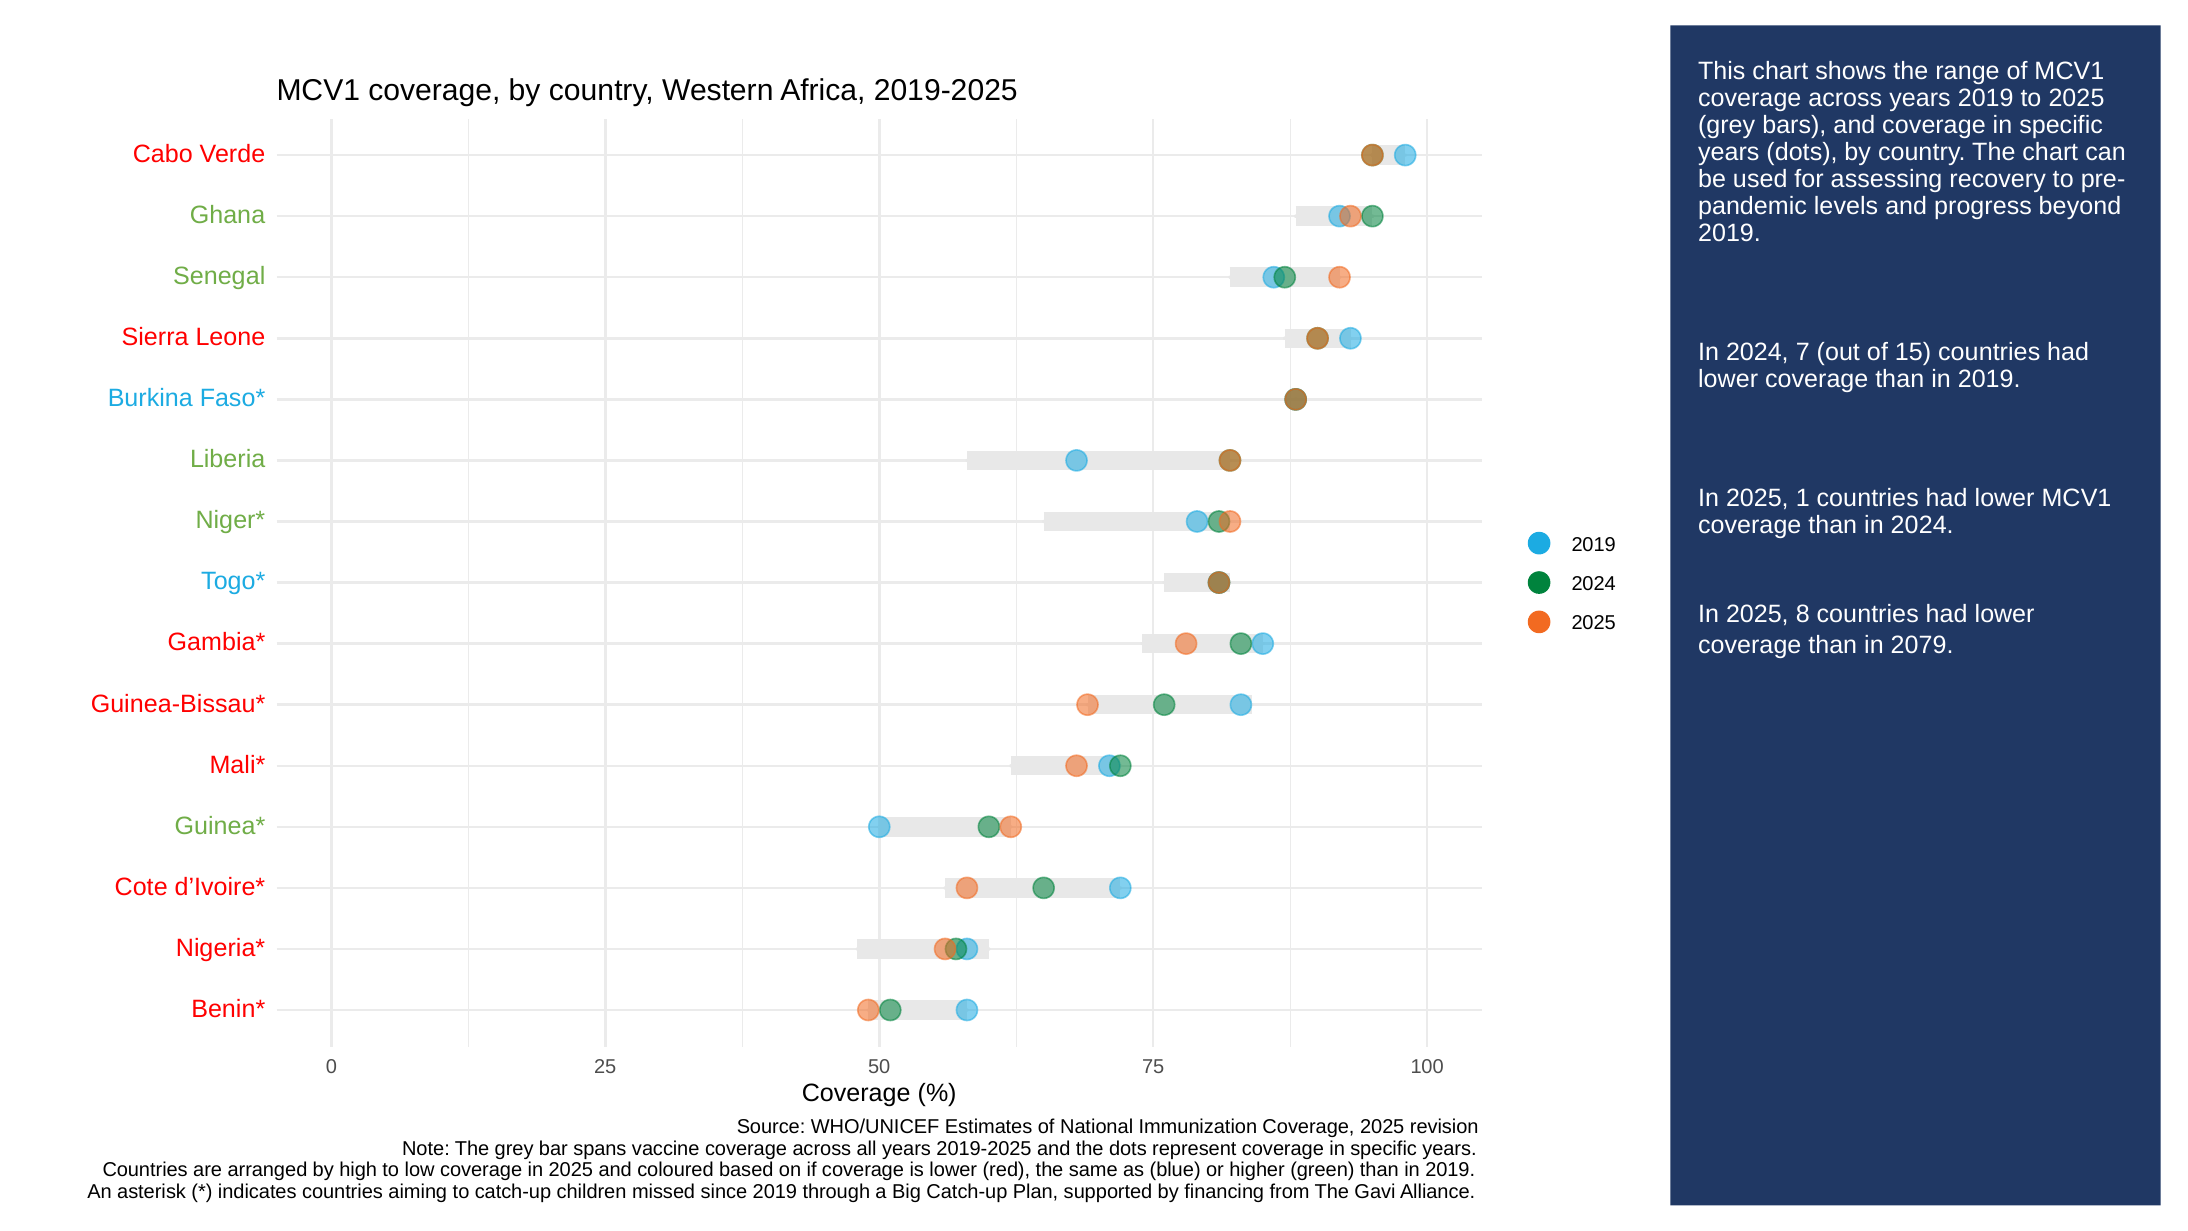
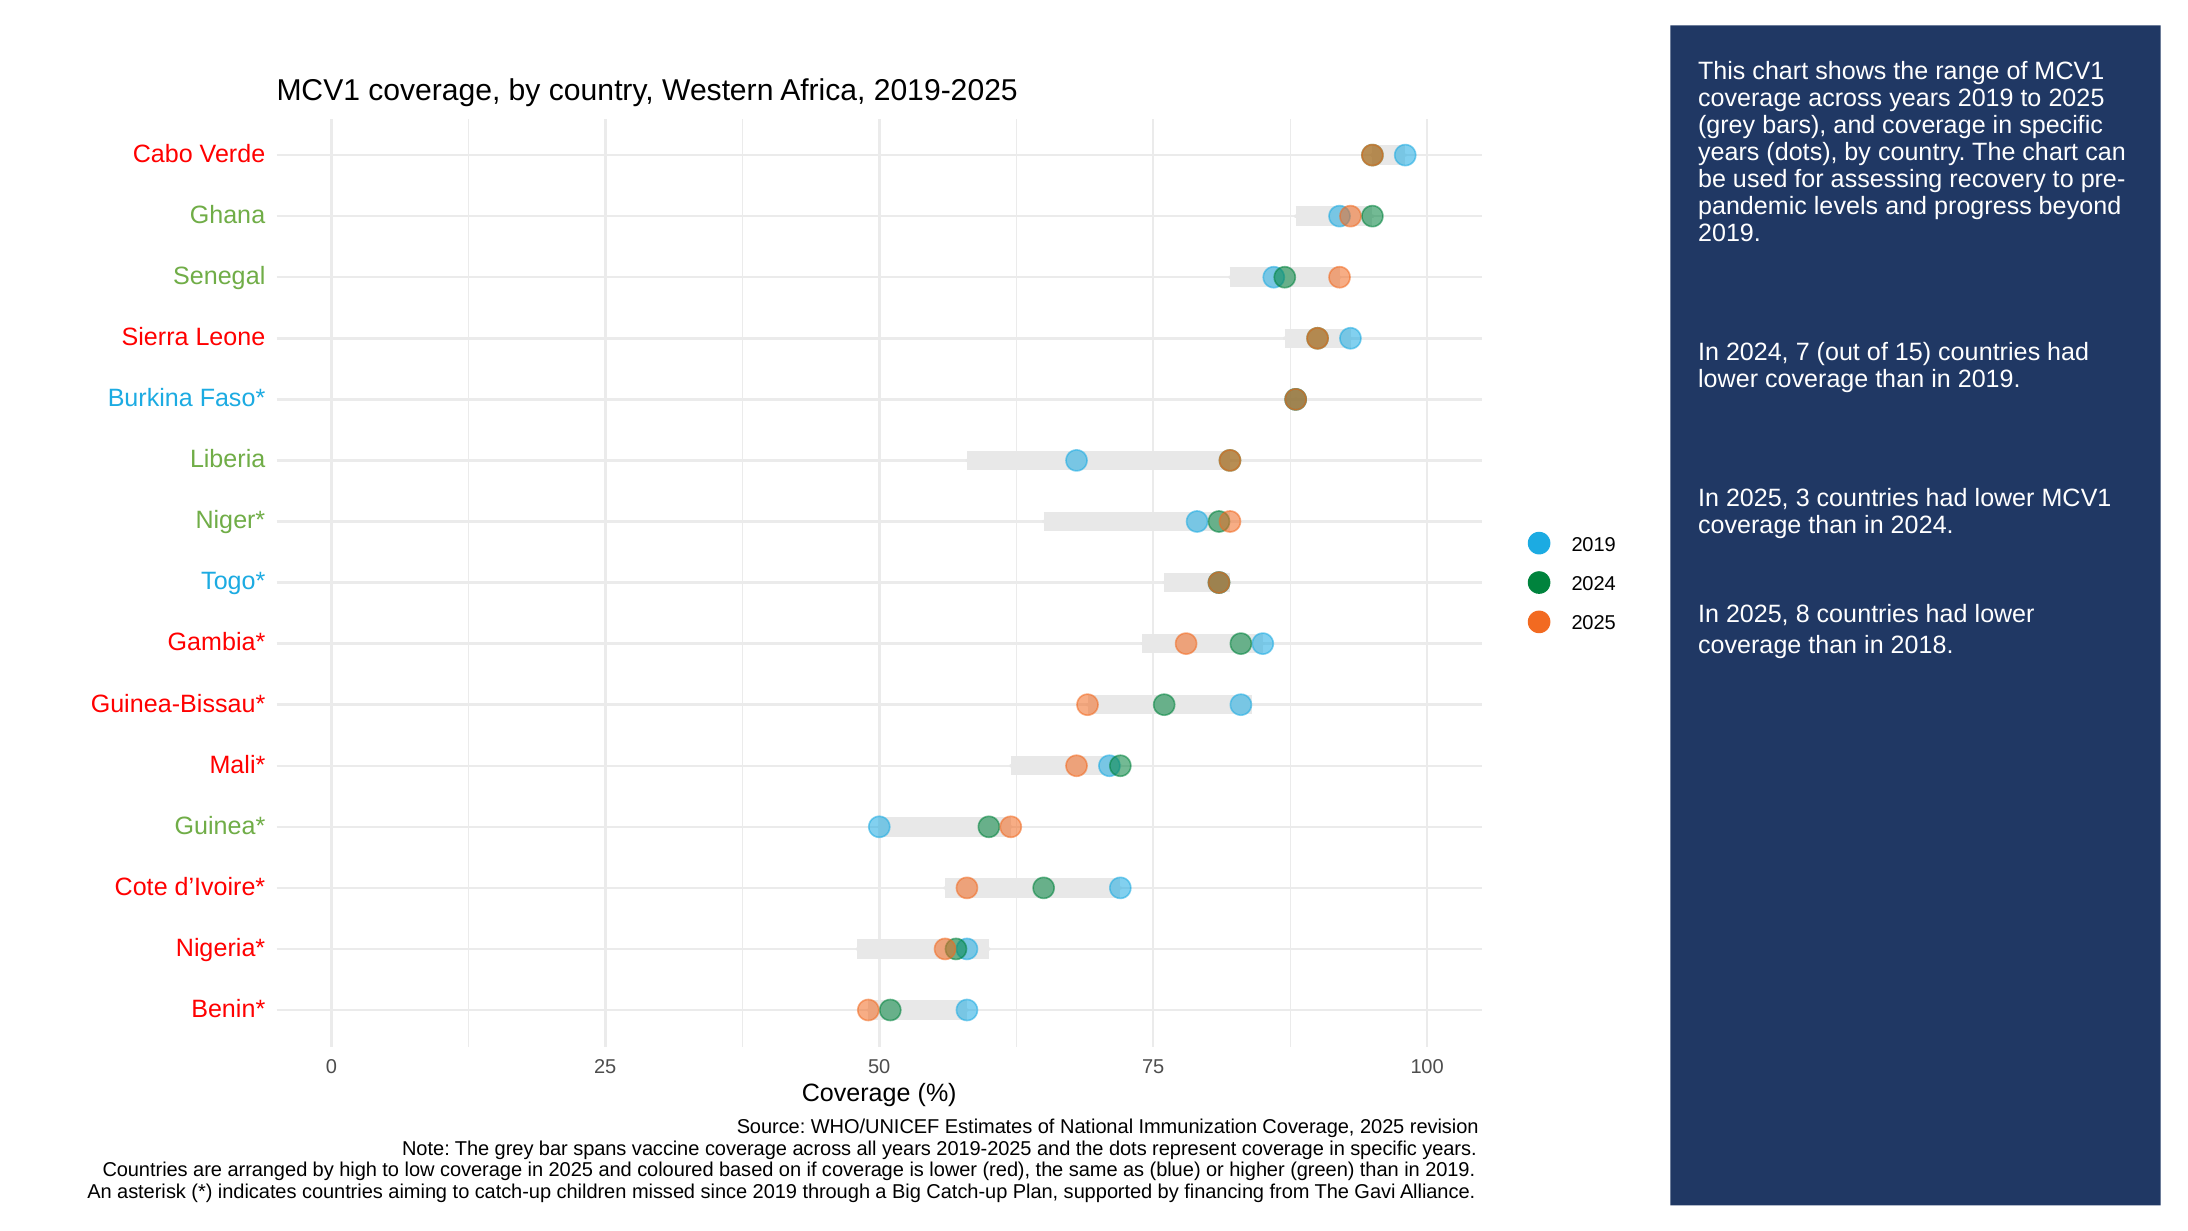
1: 1 -> 3
2079: 2079 -> 2018
